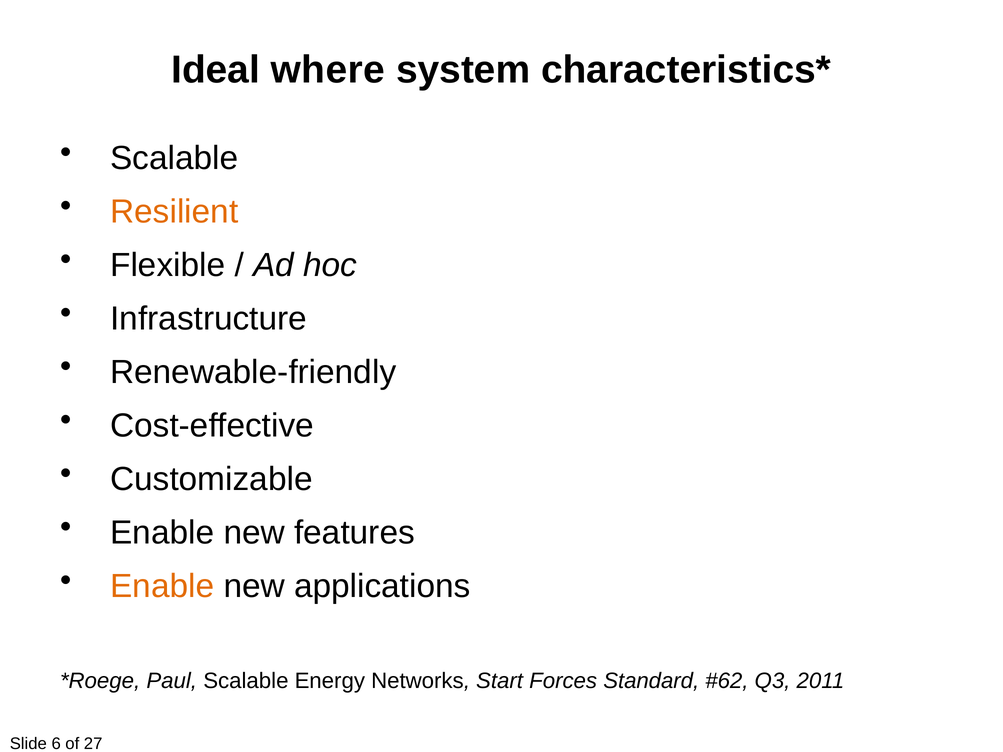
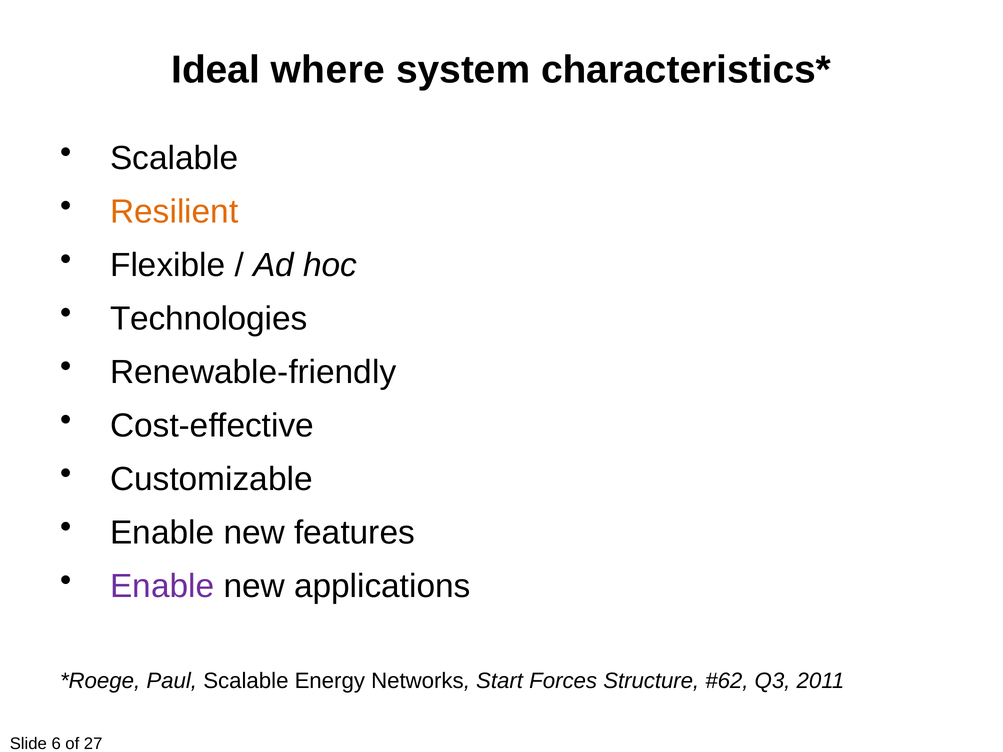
Infrastructure: Infrastructure -> Technologies
Enable at (162, 586) colour: orange -> purple
Standard: Standard -> Structure
